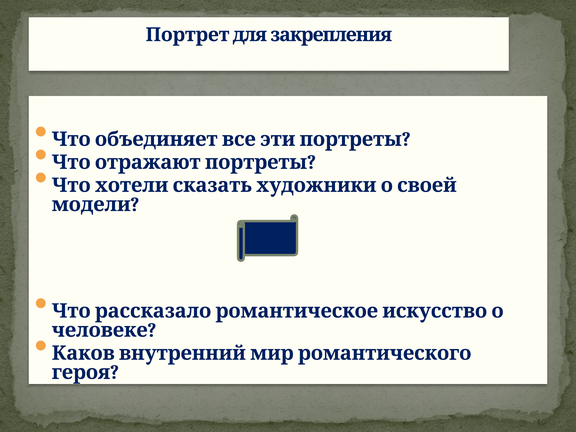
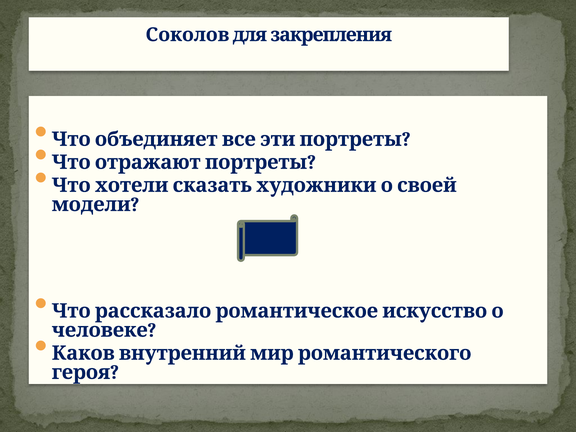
Портрет: Портрет -> Соколов
